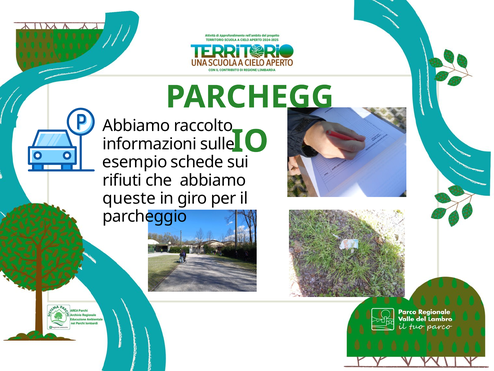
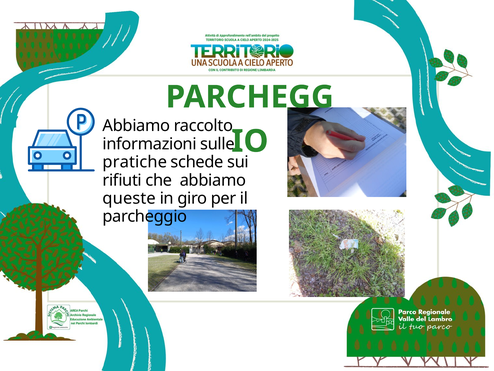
esempio: esempio -> pratiche
